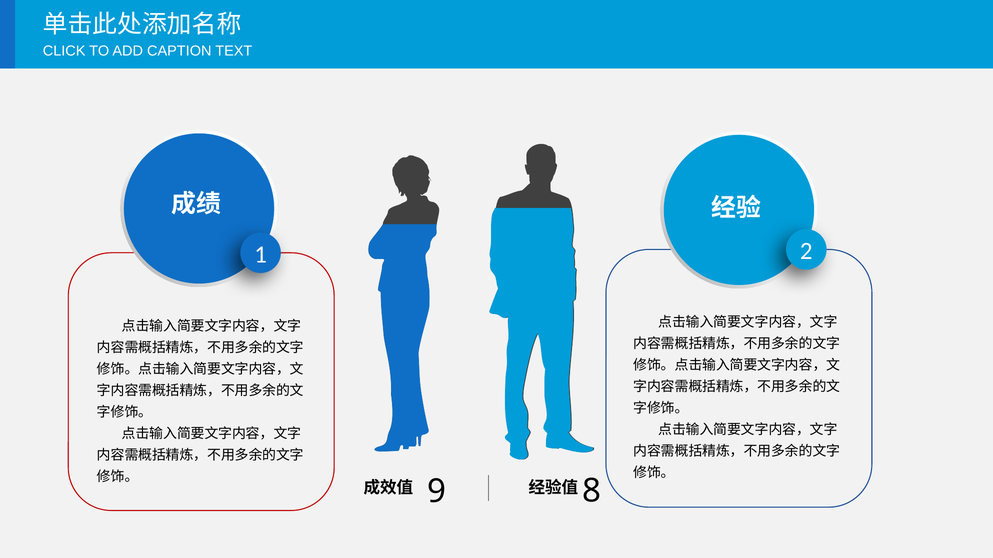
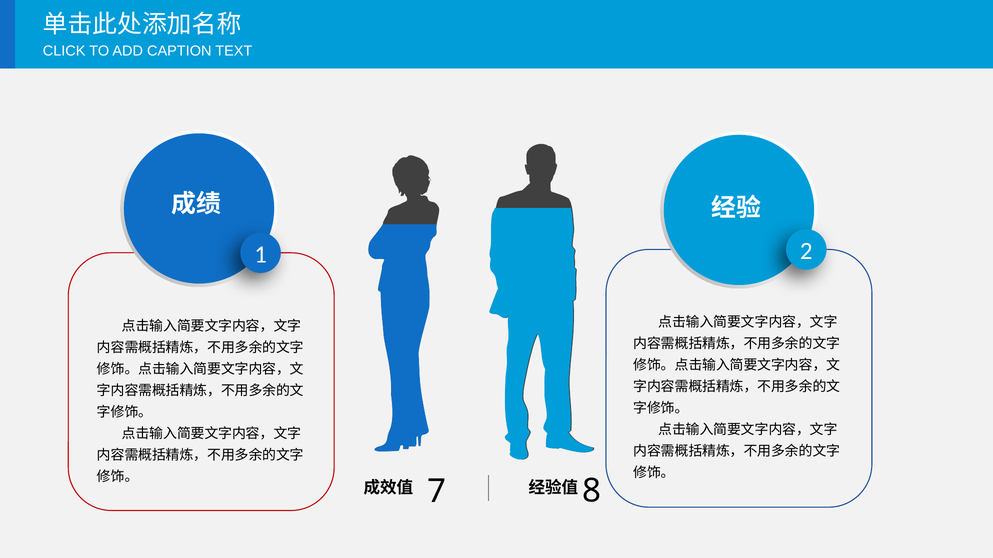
9: 9 -> 7
